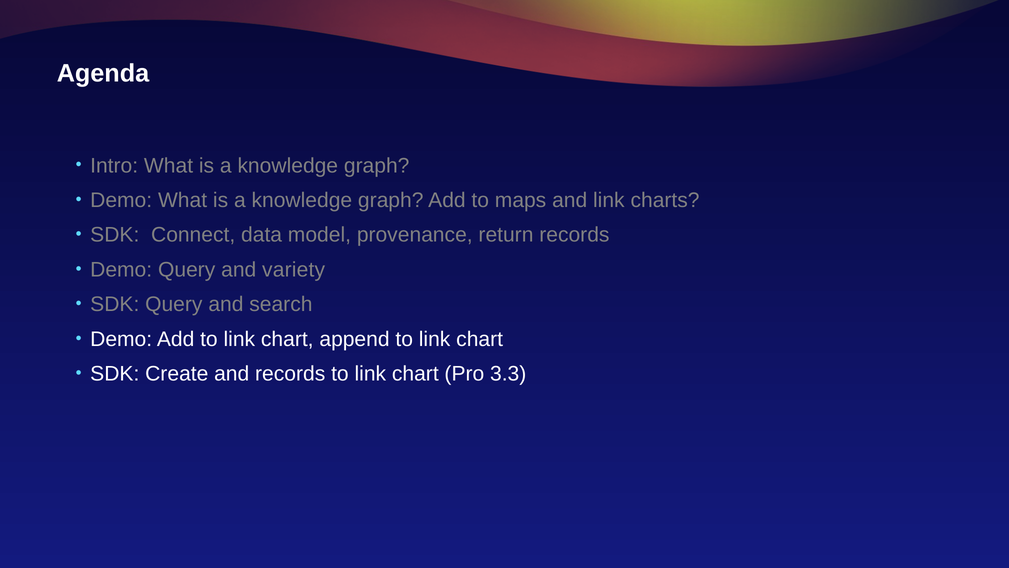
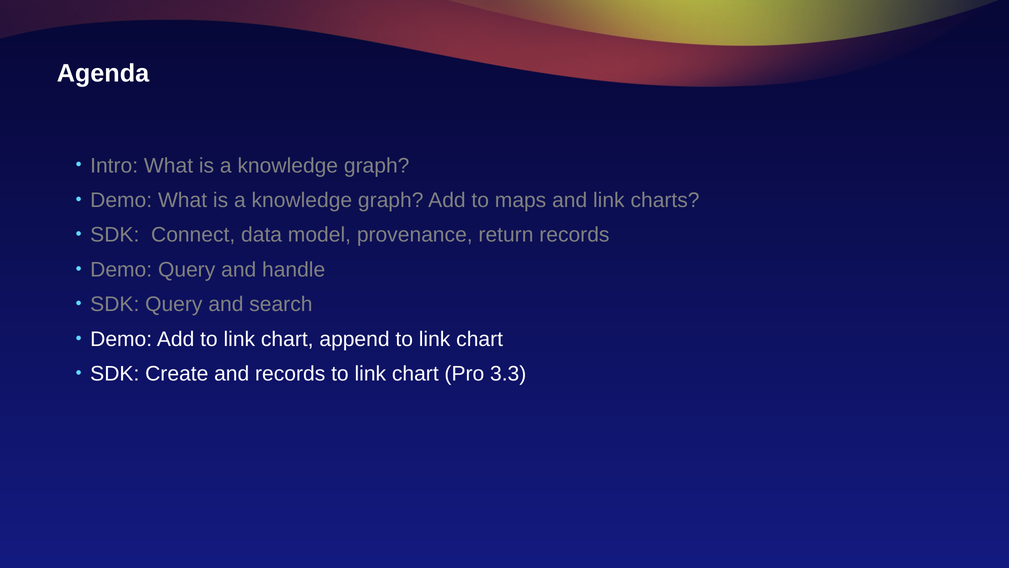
variety: variety -> handle
